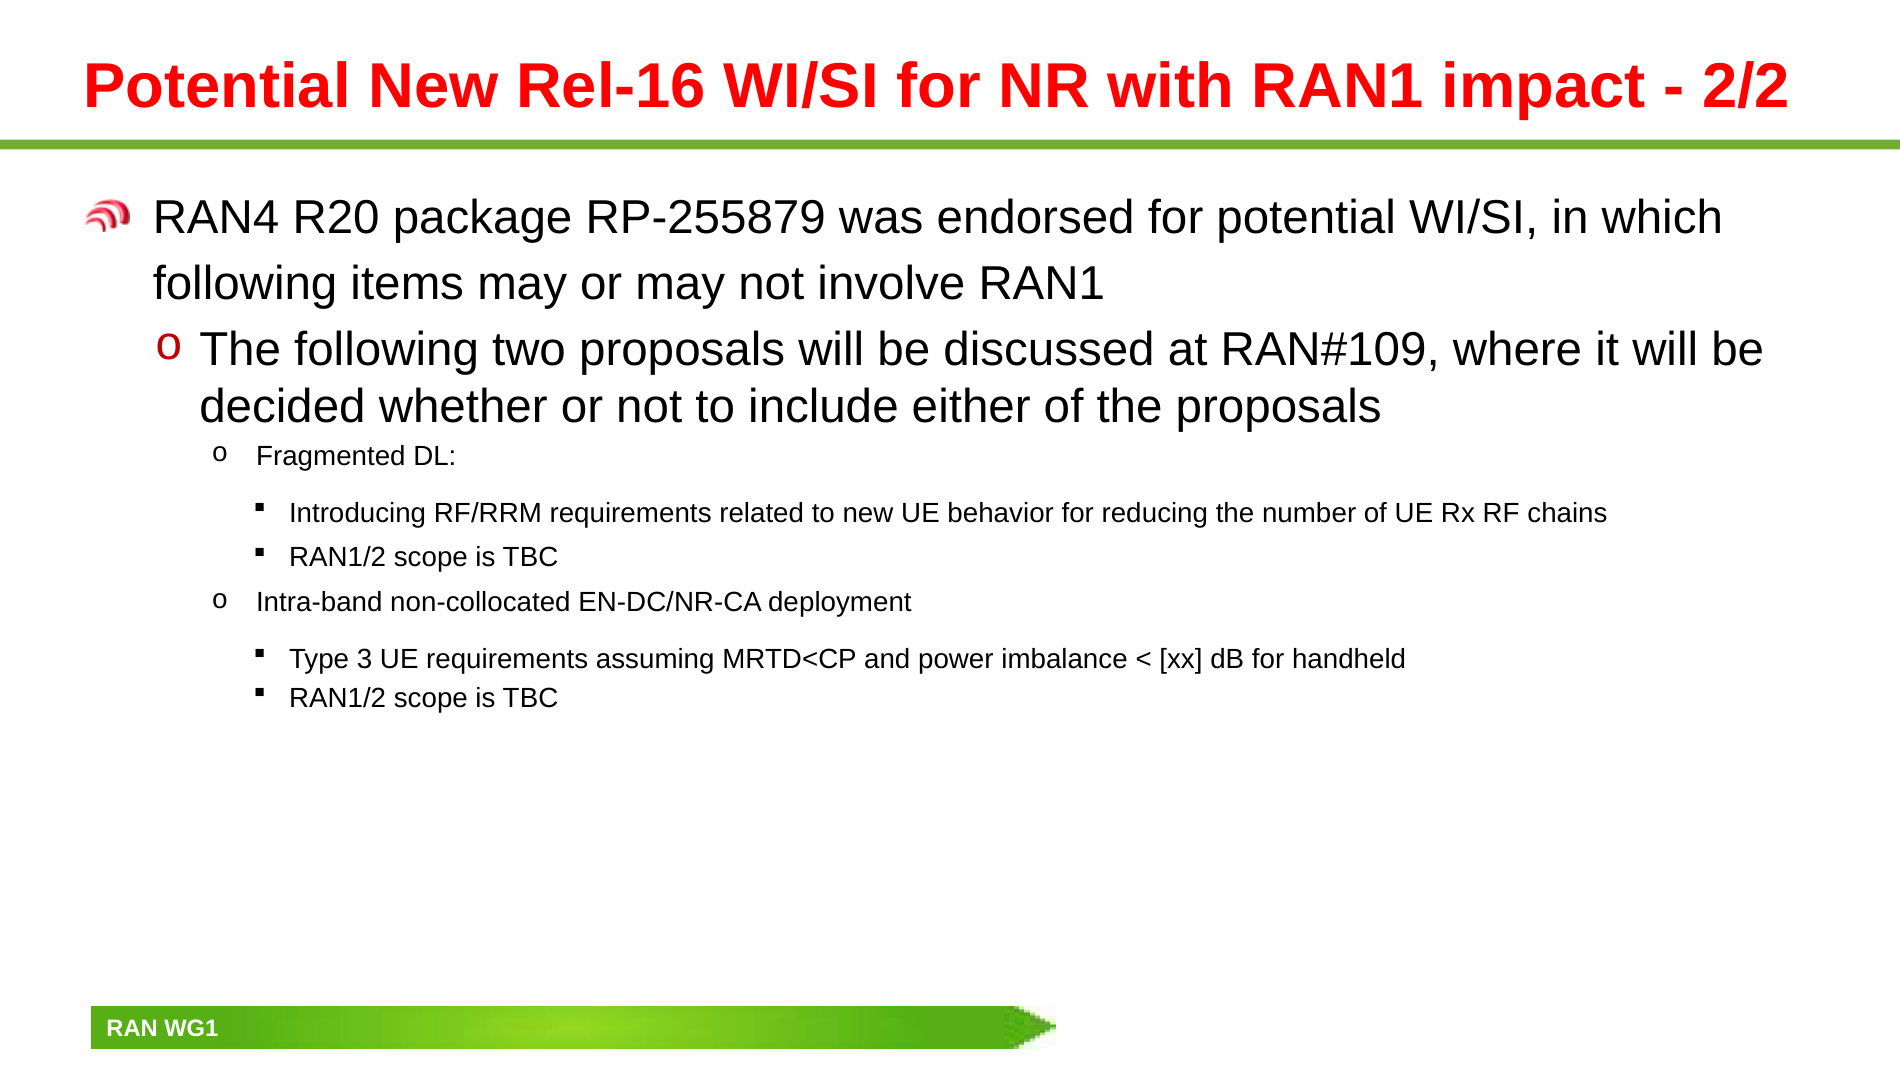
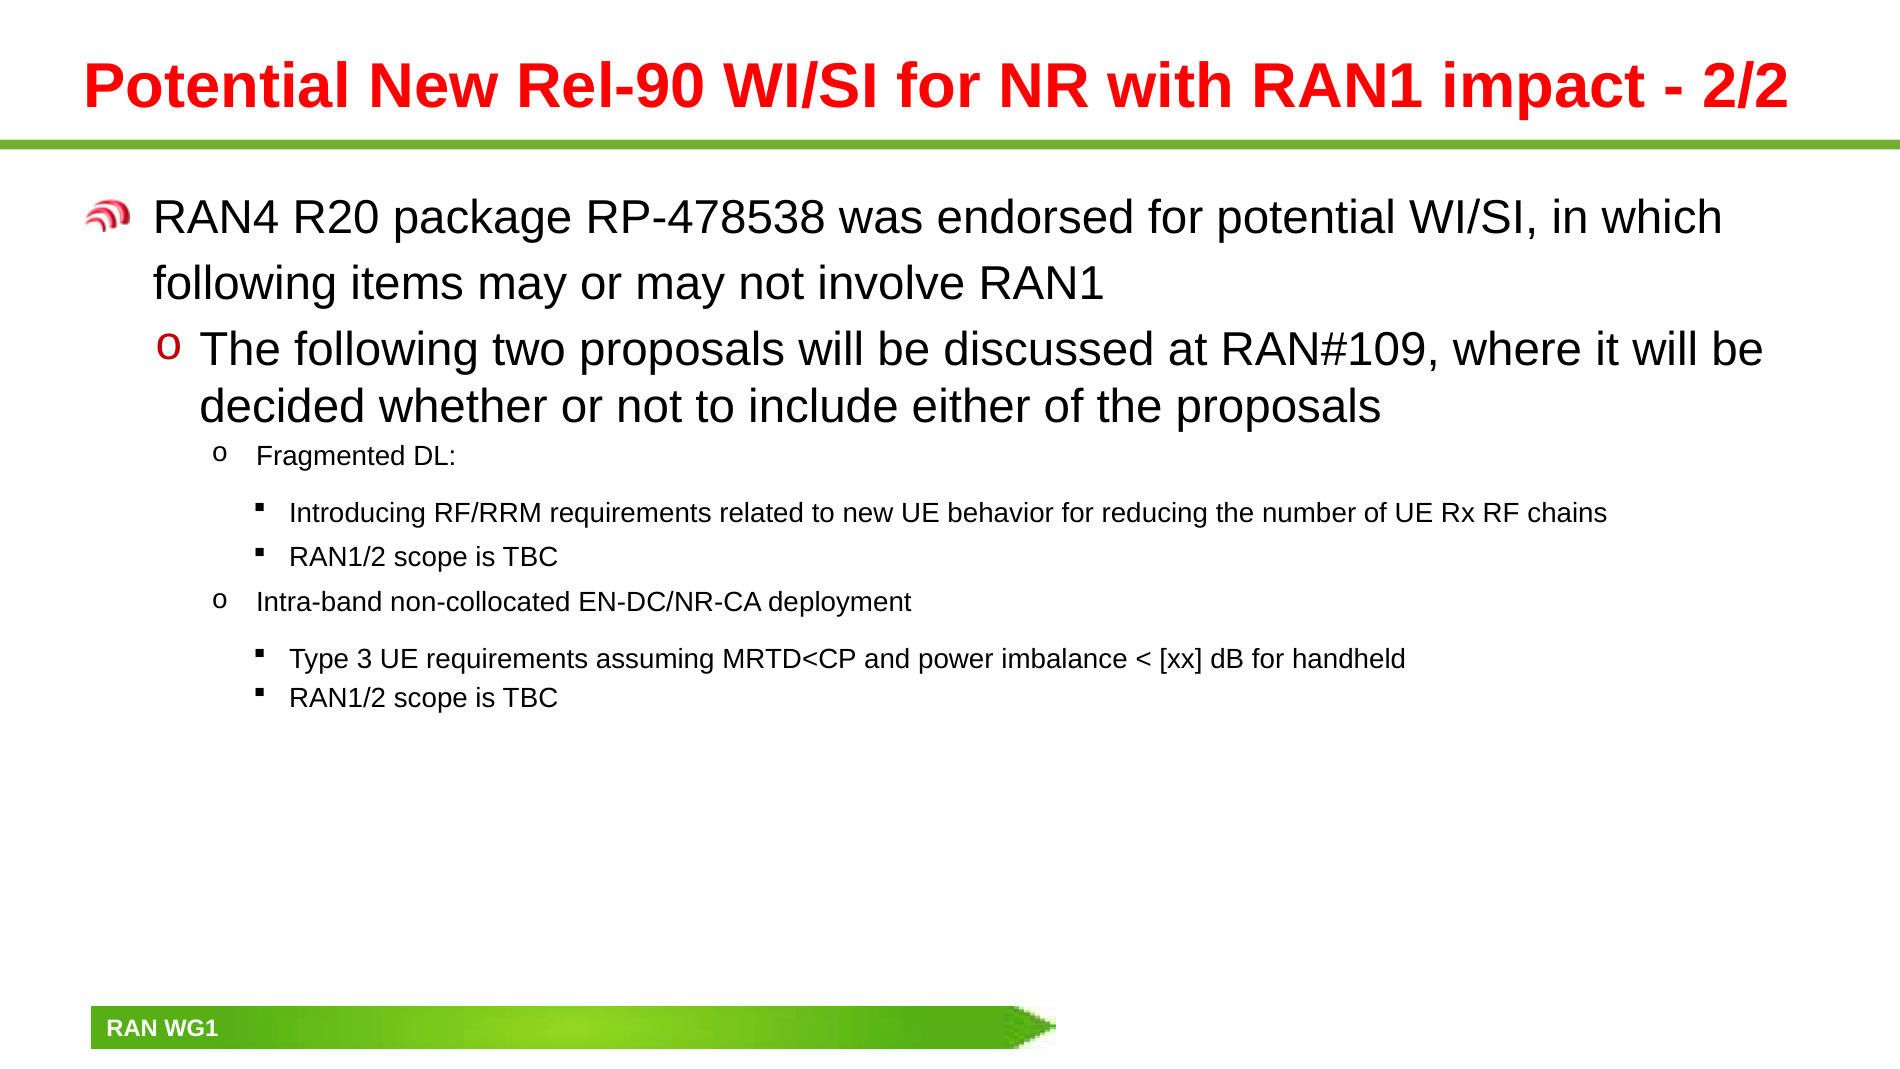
Rel-16: Rel-16 -> Rel-90
RP-255879: RP-255879 -> RP-478538
